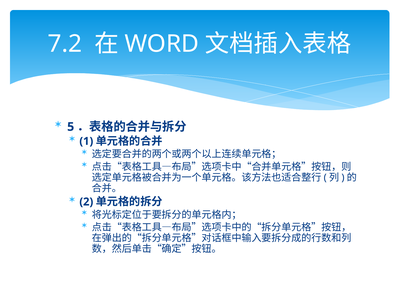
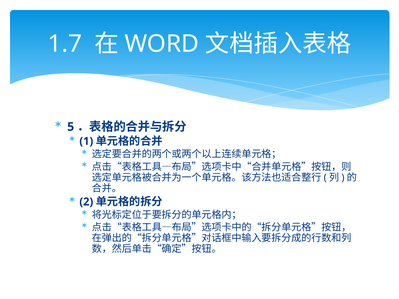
7.2: 7.2 -> 1.7
